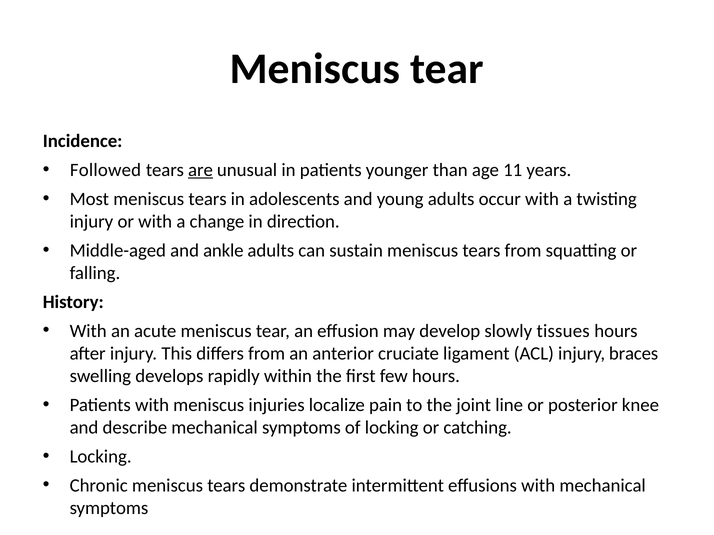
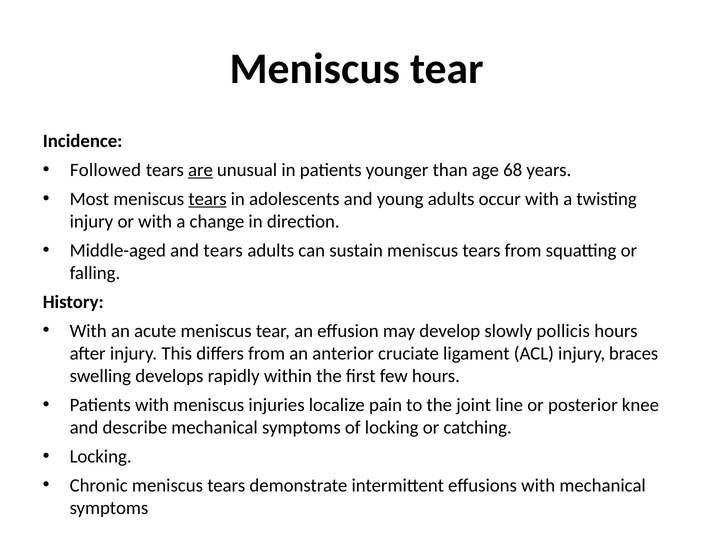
11: 11 -> 68
tears at (208, 199) underline: none -> present
and ankle: ankle -> tears
tissues: tissues -> pollicis
